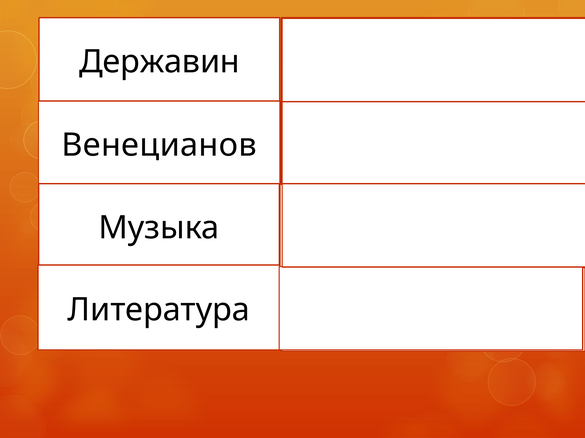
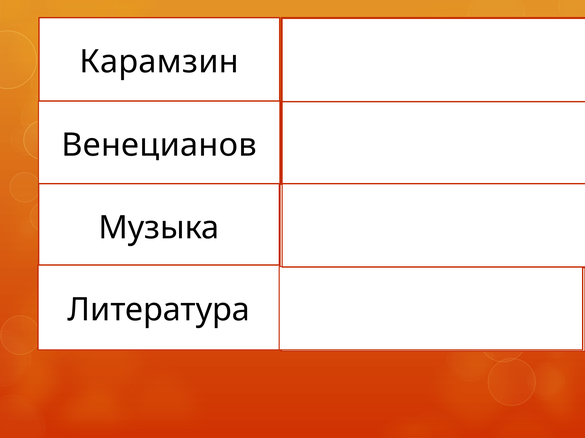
Державин: Державин -> Карамзин
